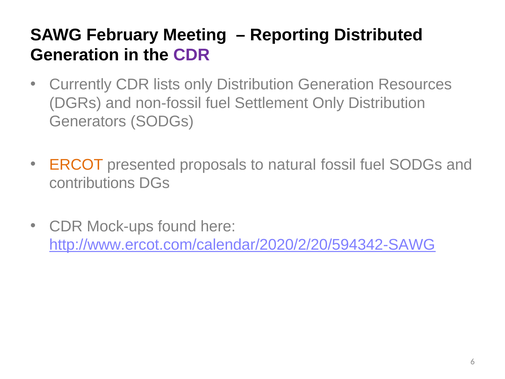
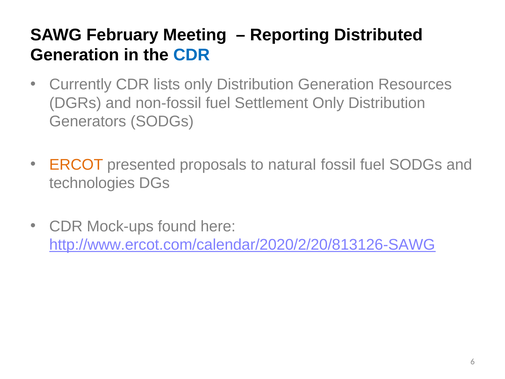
CDR at (192, 55) colour: purple -> blue
contributions: contributions -> technologies
http://www.ercot.com/calendar/2020/2/20/594342-SAWG: http://www.ercot.com/calendar/2020/2/20/594342-SAWG -> http://www.ercot.com/calendar/2020/2/20/813126-SAWG
